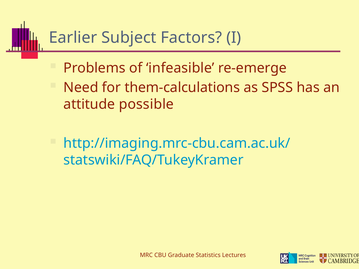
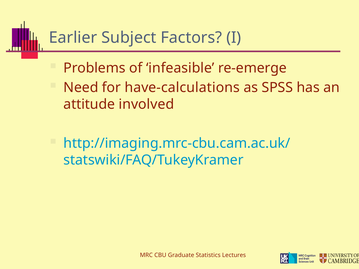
them-calculations: them-calculations -> have-calculations
possible: possible -> involved
